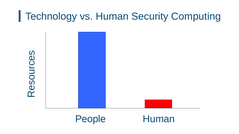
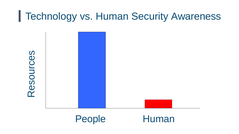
Computing: Computing -> Awareness
